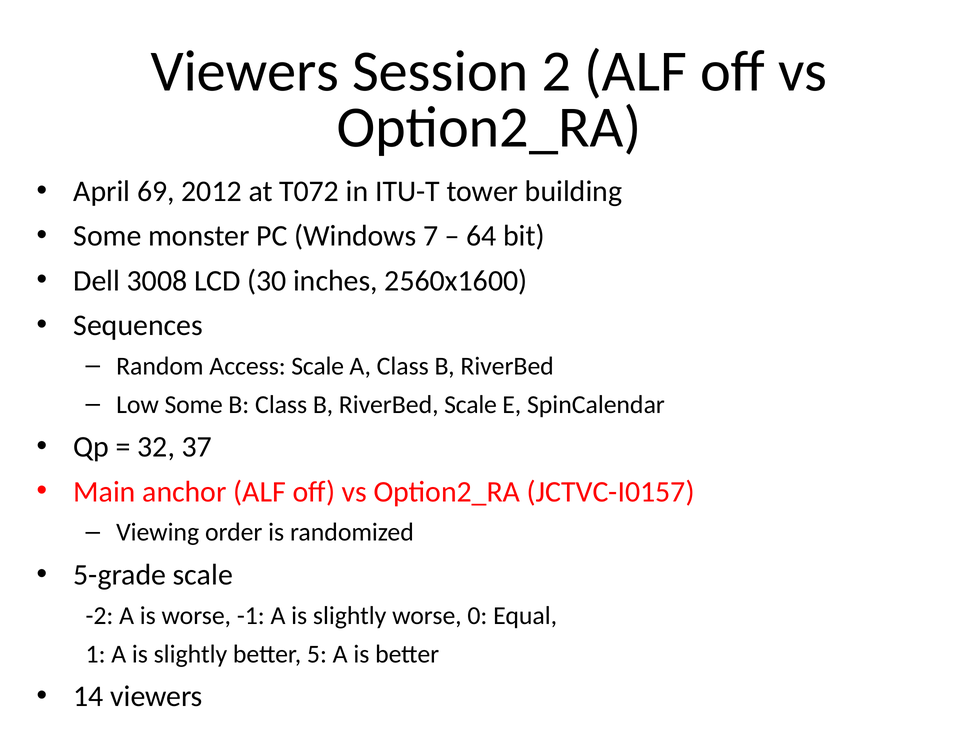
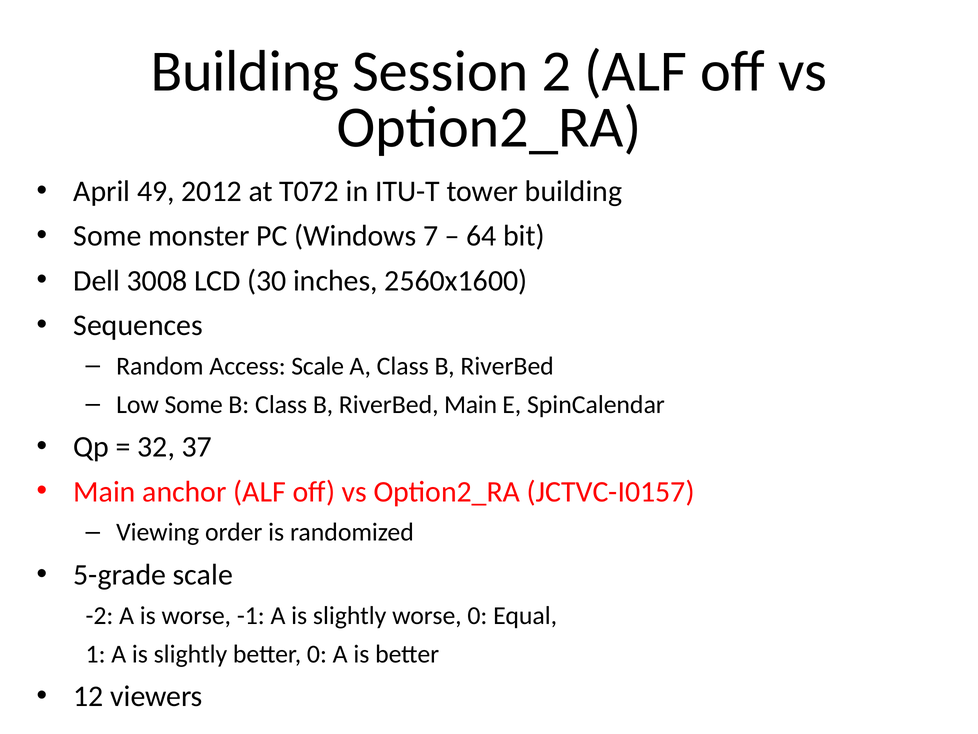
Viewers at (245, 71): Viewers -> Building
69: 69 -> 49
RiverBed Scale: Scale -> Main
better 5: 5 -> 0
14: 14 -> 12
